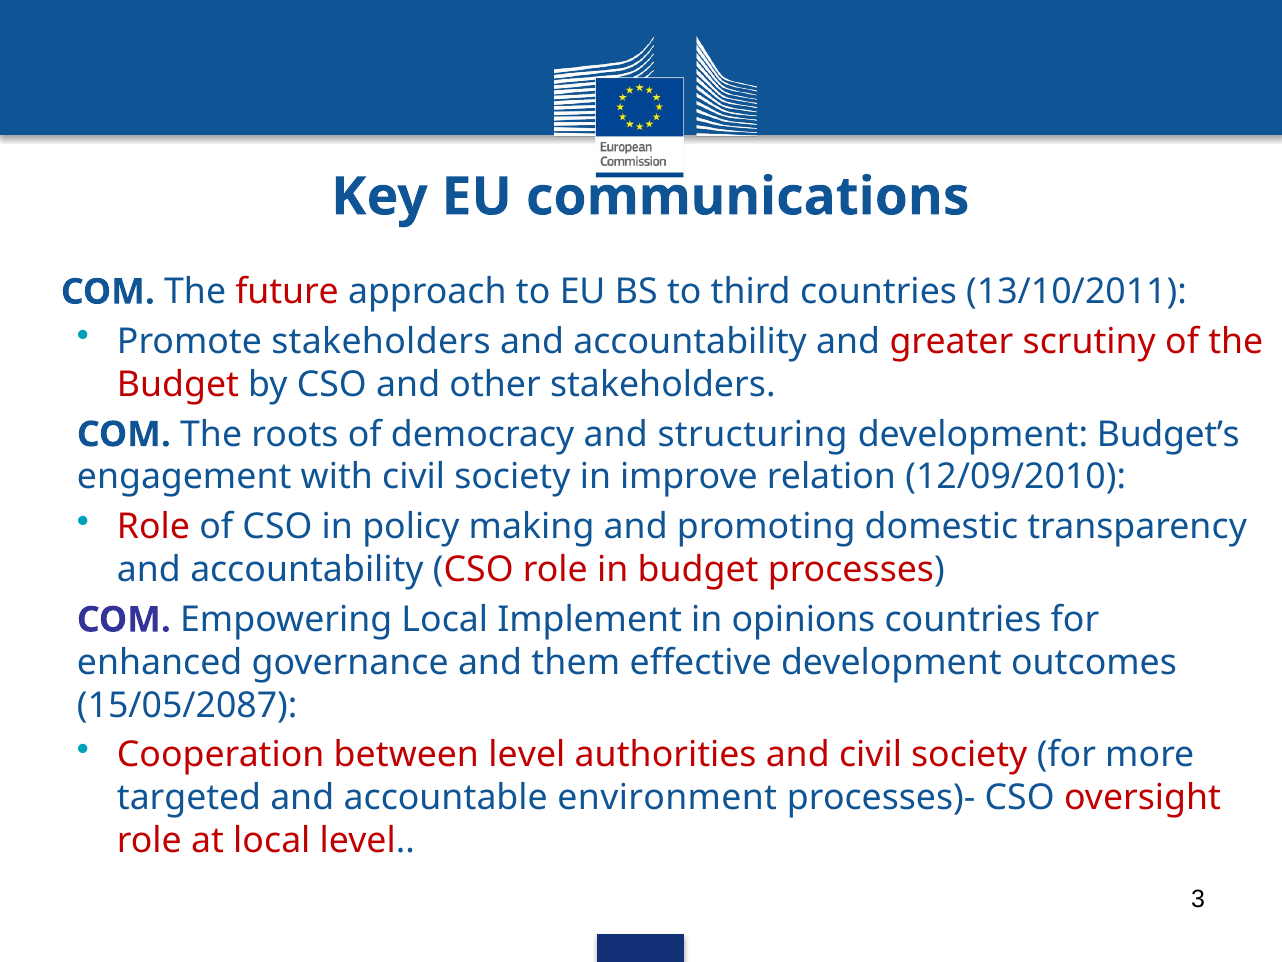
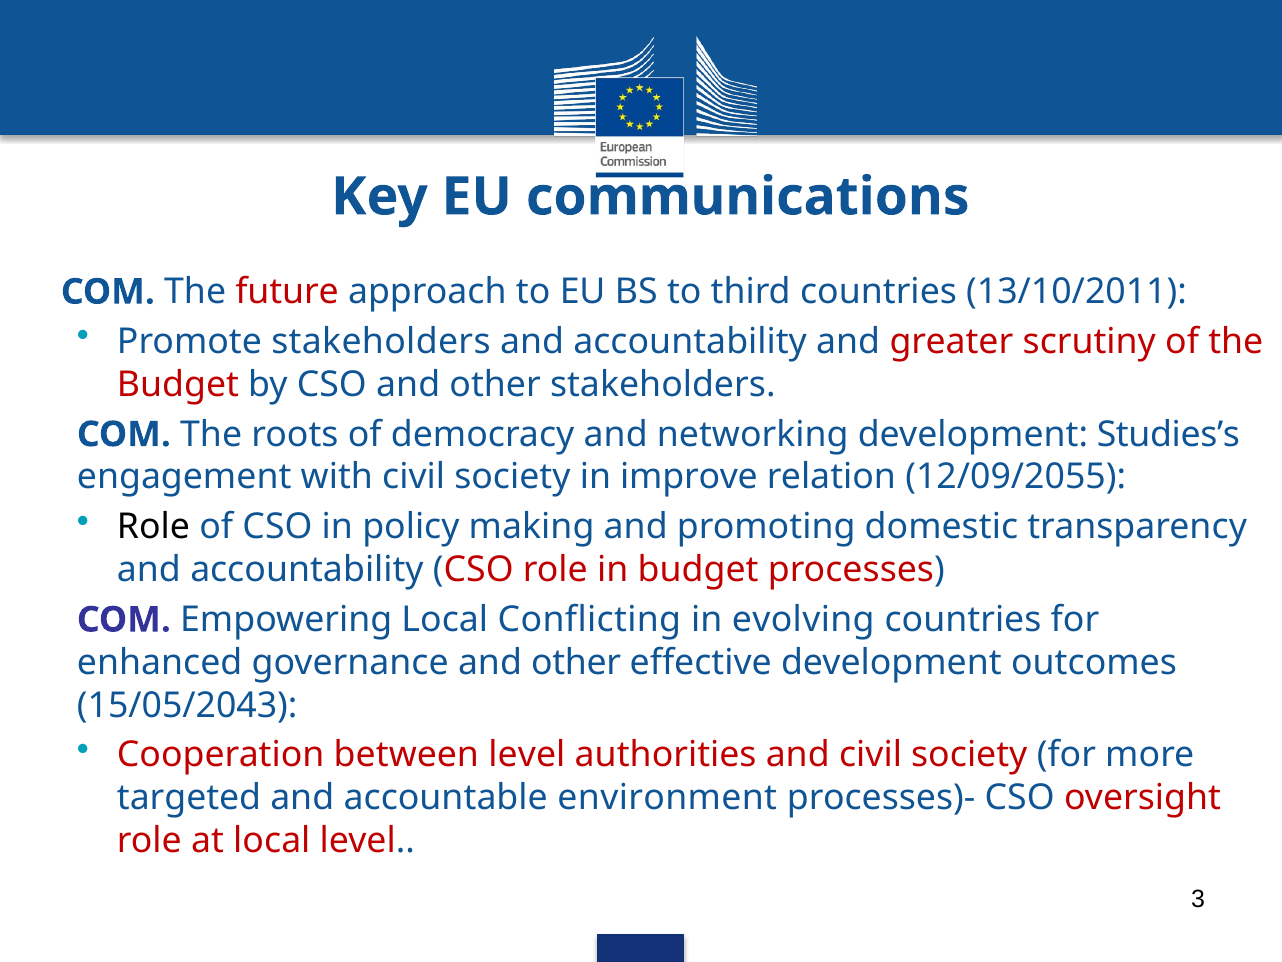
structuring: structuring -> networking
Budget’s: Budget’s -> Studies’s
12/09/2010: 12/09/2010 -> 12/09/2055
Role at (153, 527) colour: red -> black
Implement: Implement -> Conflicting
opinions: opinions -> evolving
governance and them: them -> other
15/05/2087: 15/05/2087 -> 15/05/2043
